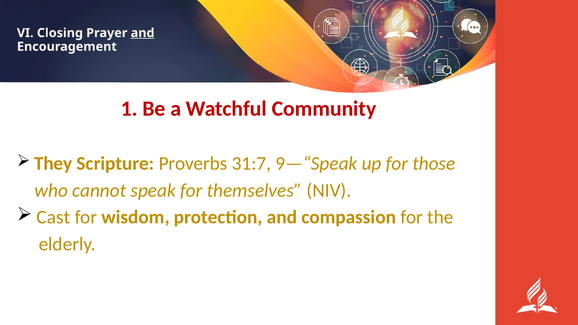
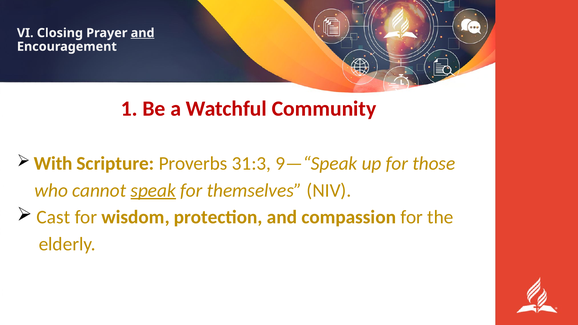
They: They -> With
31:7: 31:7 -> 31:3
speak underline: none -> present
